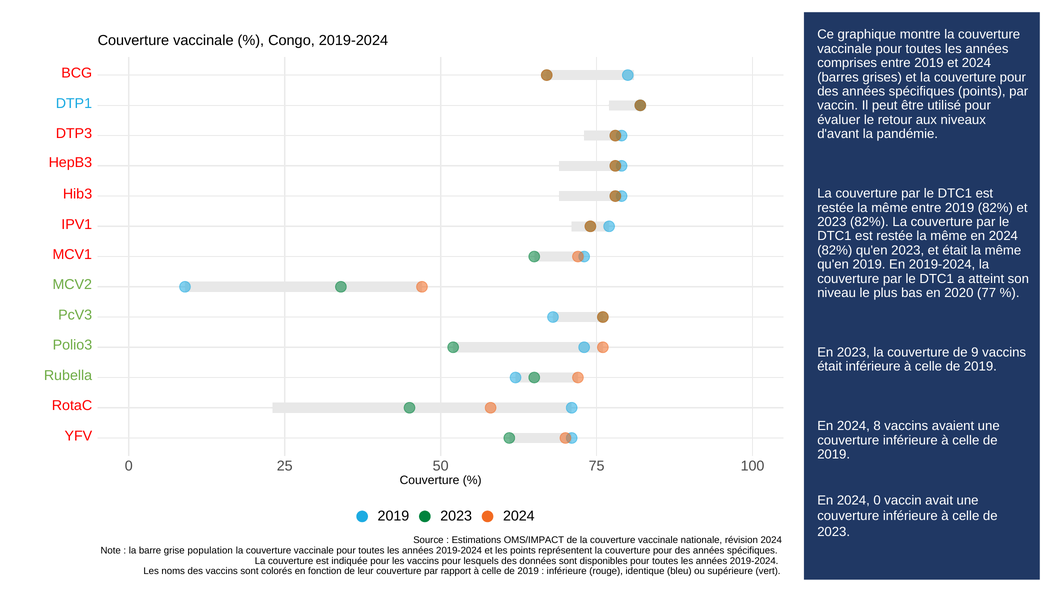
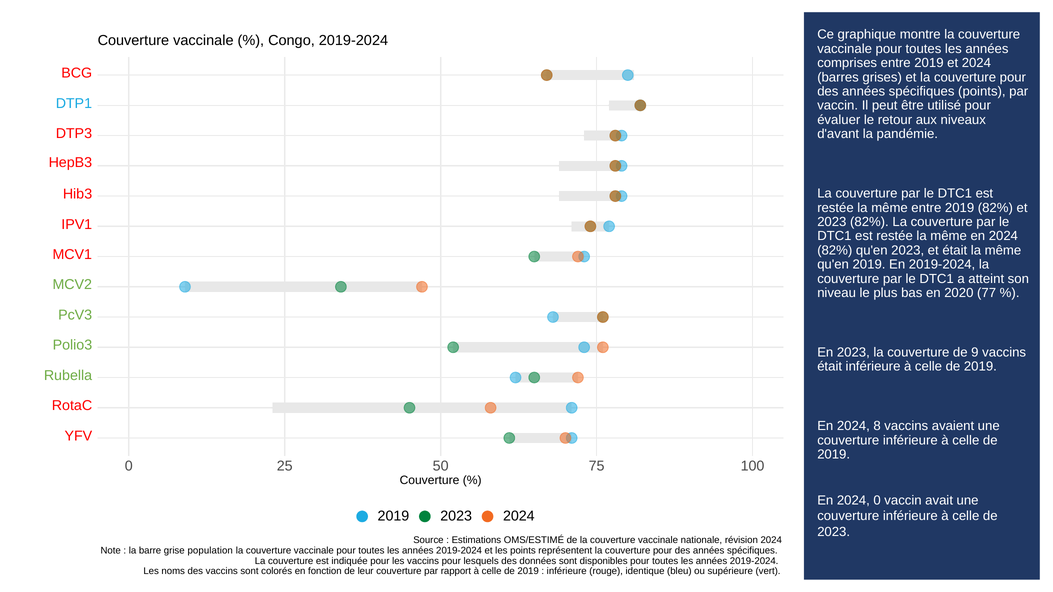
OMS/IMPACT: OMS/IMPACT -> OMS/ESTIMÉ
